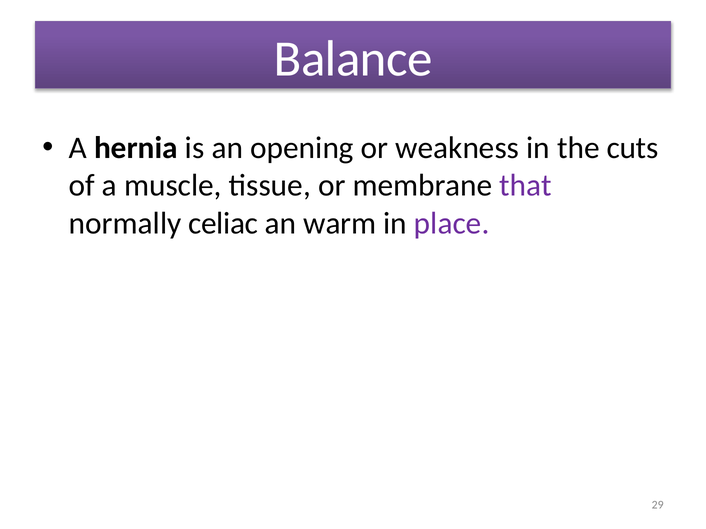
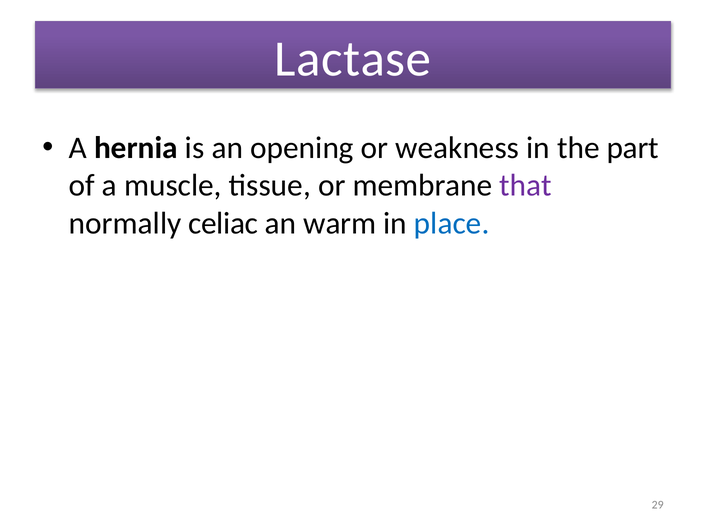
Balance: Balance -> Lactase
cuts: cuts -> part
place colour: purple -> blue
